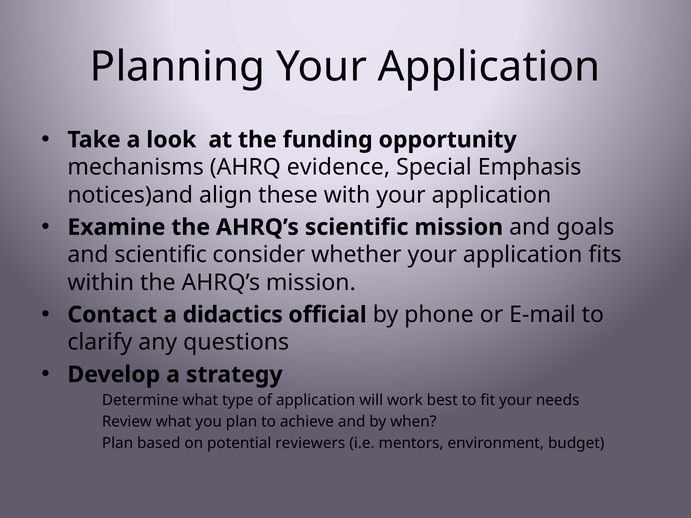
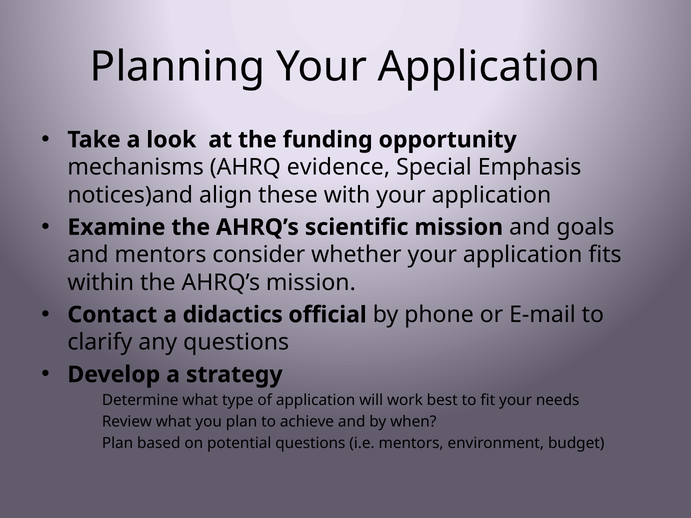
and scientific: scientific -> mentors
potential reviewers: reviewers -> questions
